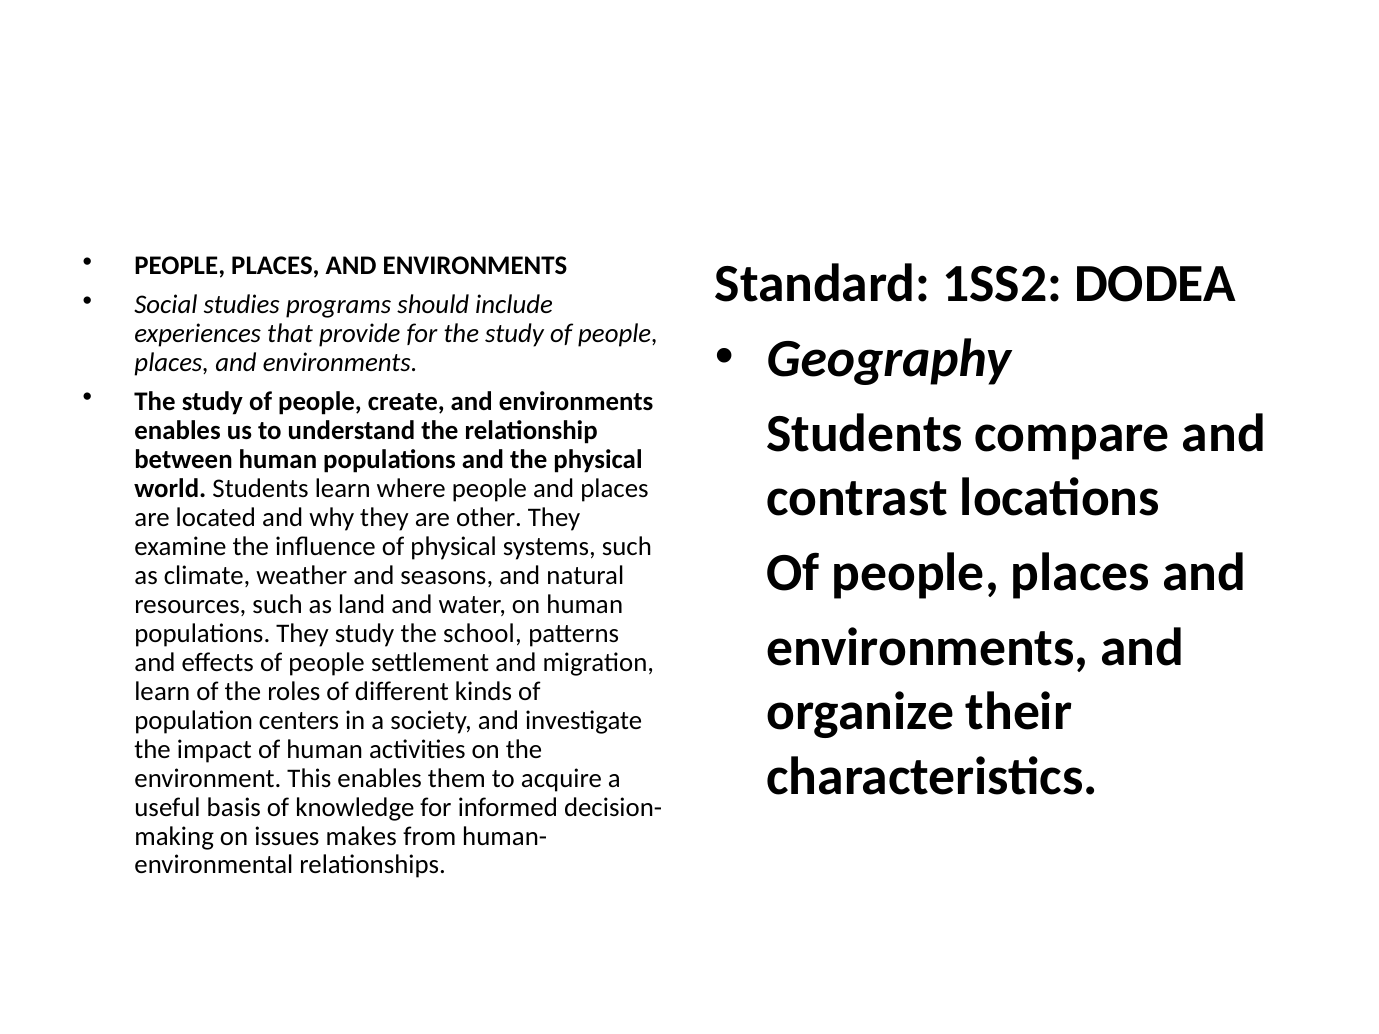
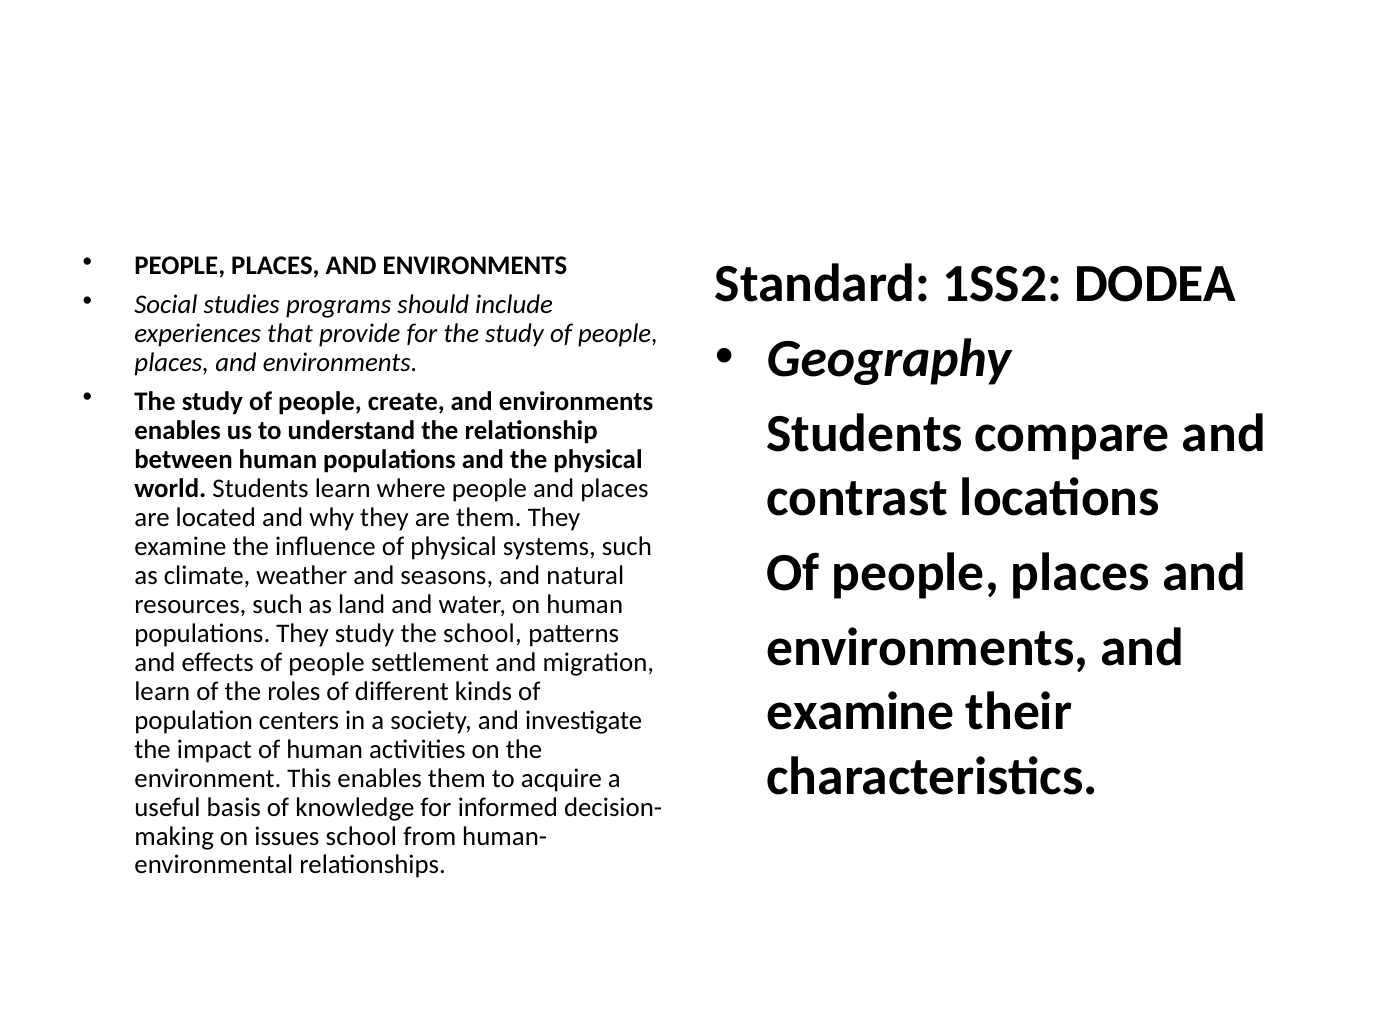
are other: other -> them
organize at (860, 712): organize -> examine
issues makes: makes -> school
